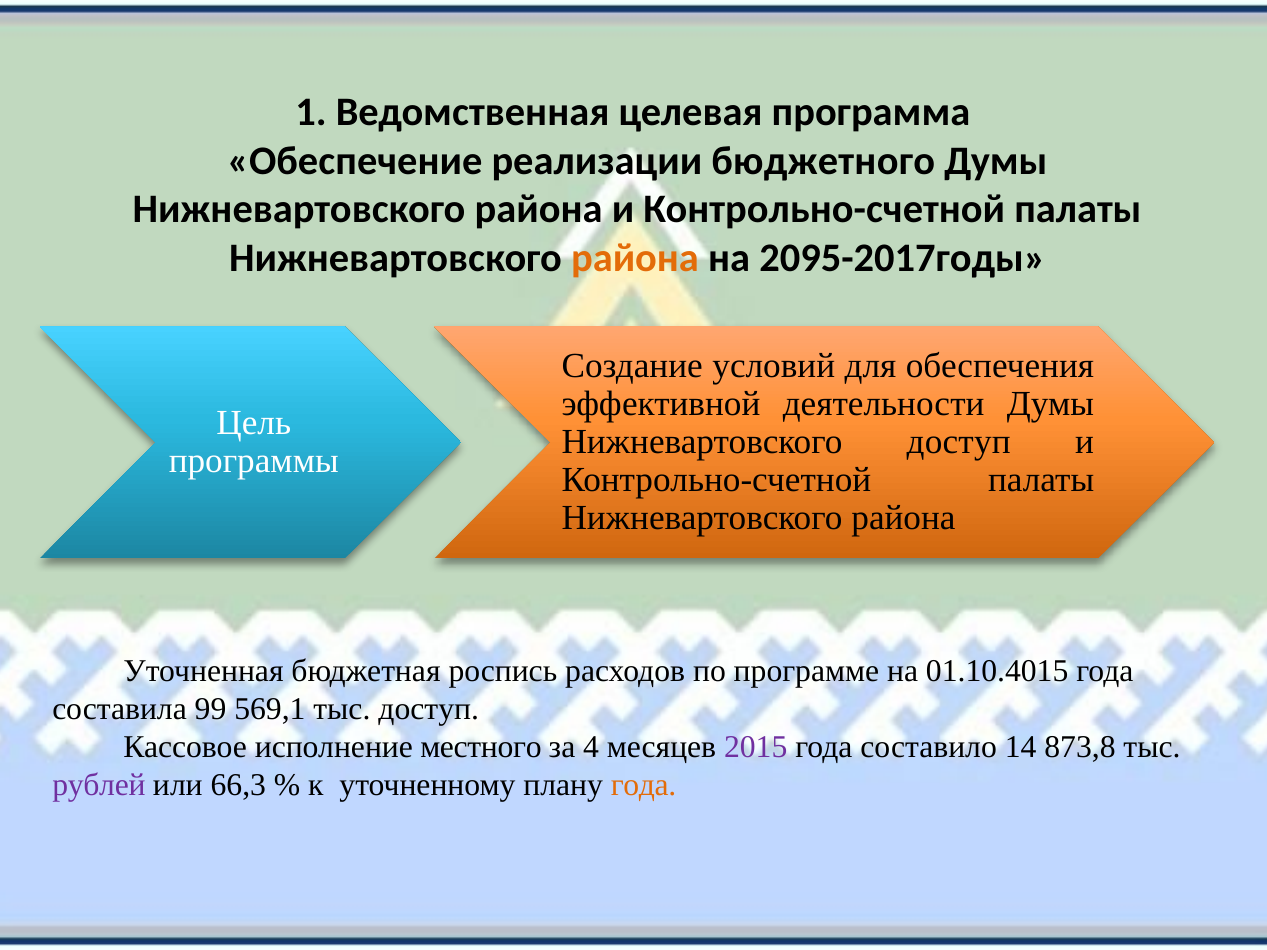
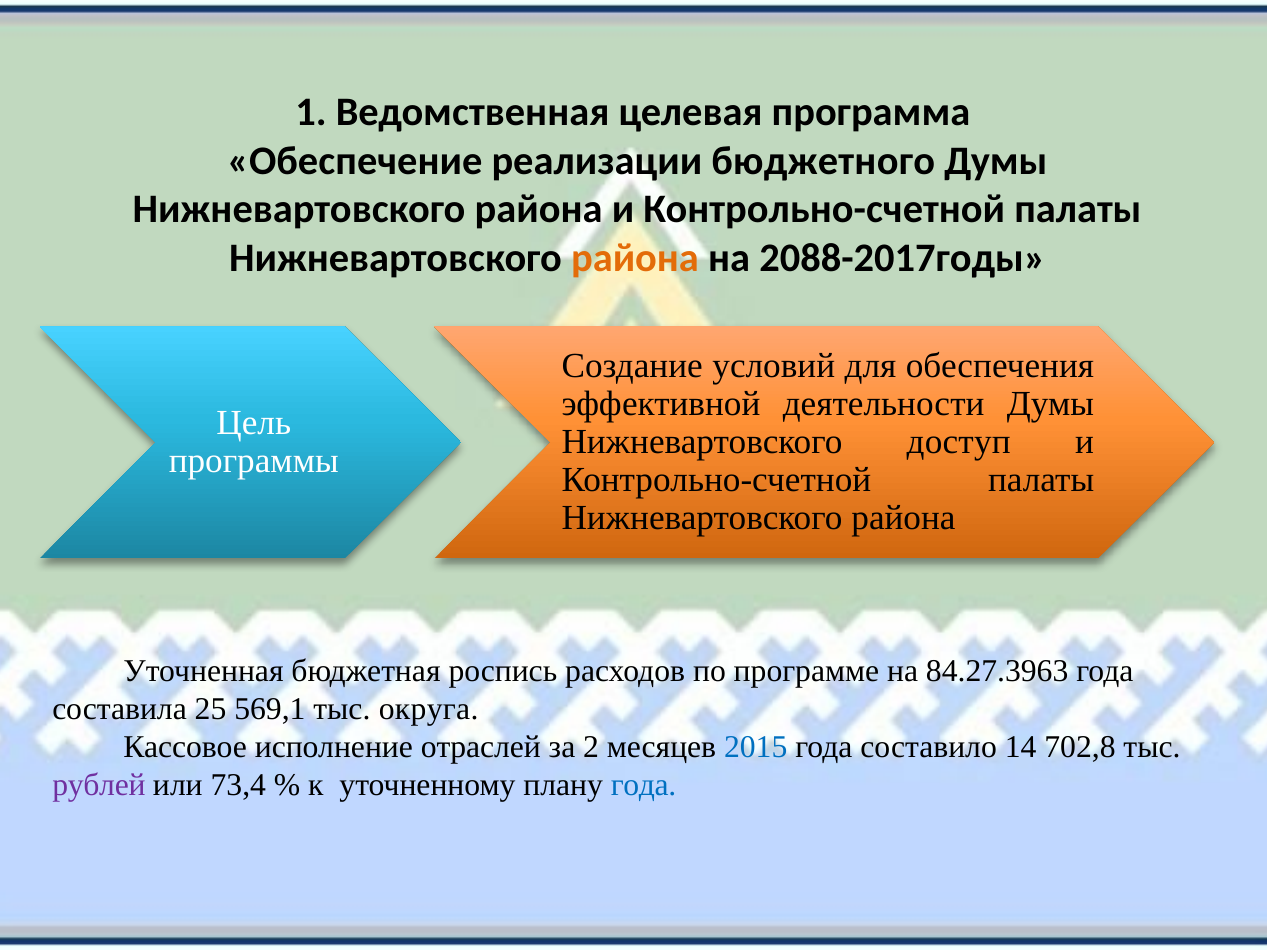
2095-2017годы: 2095-2017годы -> 2088-2017годы
01.10.4015: 01.10.4015 -> 84.27.3963
99: 99 -> 25
тыс доступ: доступ -> округа
местного: местного -> отраслей
4: 4 -> 2
2015 colour: purple -> blue
873,8: 873,8 -> 702,8
66,3: 66,3 -> 73,4
года at (644, 785) colour: orange -> blue
